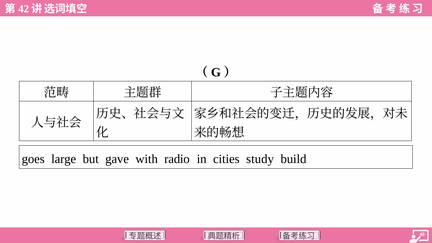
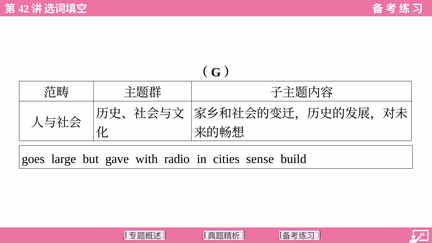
study: study -> sense
